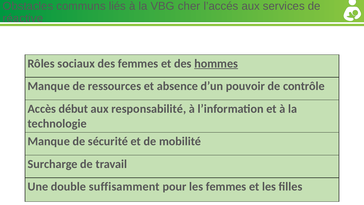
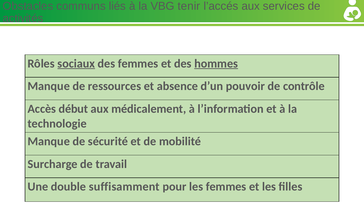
cher: cher -> tenir
réactive: réactive -> activités
sociaux underline: none -> present
responsabilité: responsabilité -> médicalement
